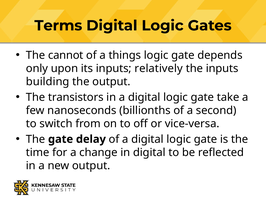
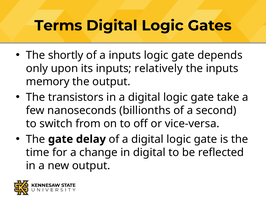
cannot: cannot -> shortly
a things: things -> inputs
building: building -> memory
